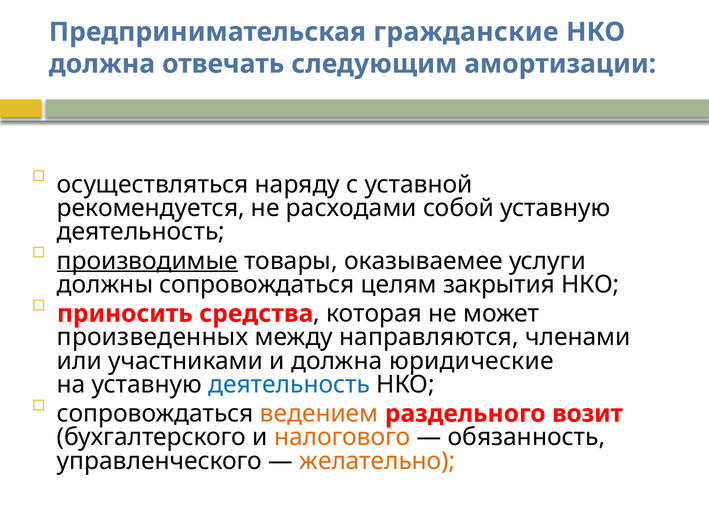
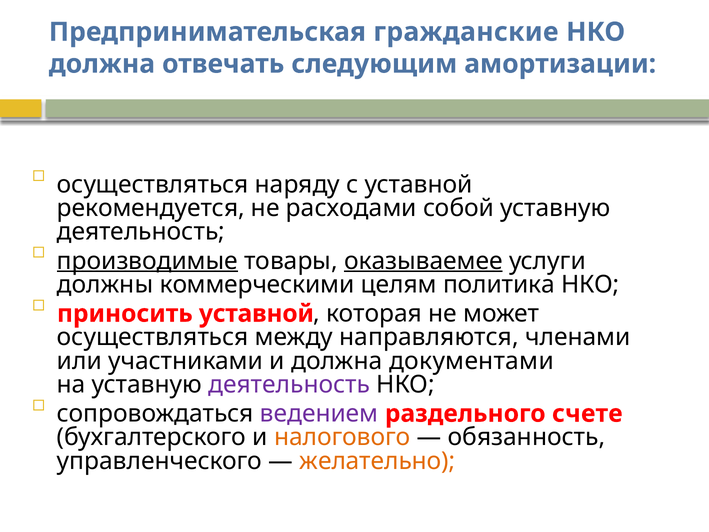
оказываемее underline: none -> present
должны сопровождаться: сопровождаться -> коммерческими
закрытия: закрытия -> политика
приносить средства: средства -> уставной
произведенных at (153, 337): произведенных -> осуществляться
юридические: юридические -> документами
деятельность at (289, 384) colour: blue -> purple
ведением colour: orange -> purple
возит: возит -> счете
